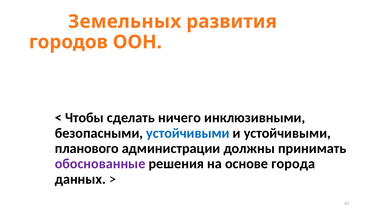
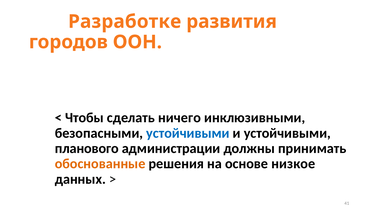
Земельных: Земельных -> Разработке
обоснованные colour: purple -> orange
города: города -> низкое
